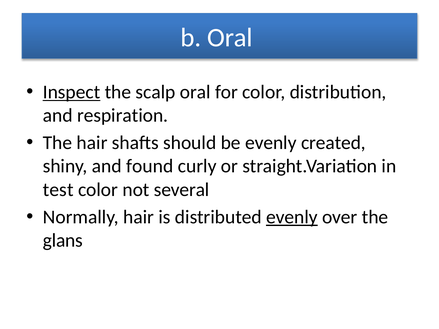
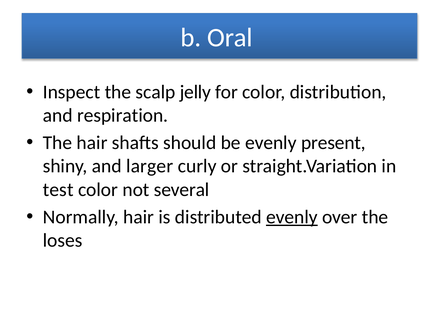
Inspect underline: present -> none
scalp oral: oral -> jelly
created: created -> present
found: found -> larger
glans: glans -> loses
